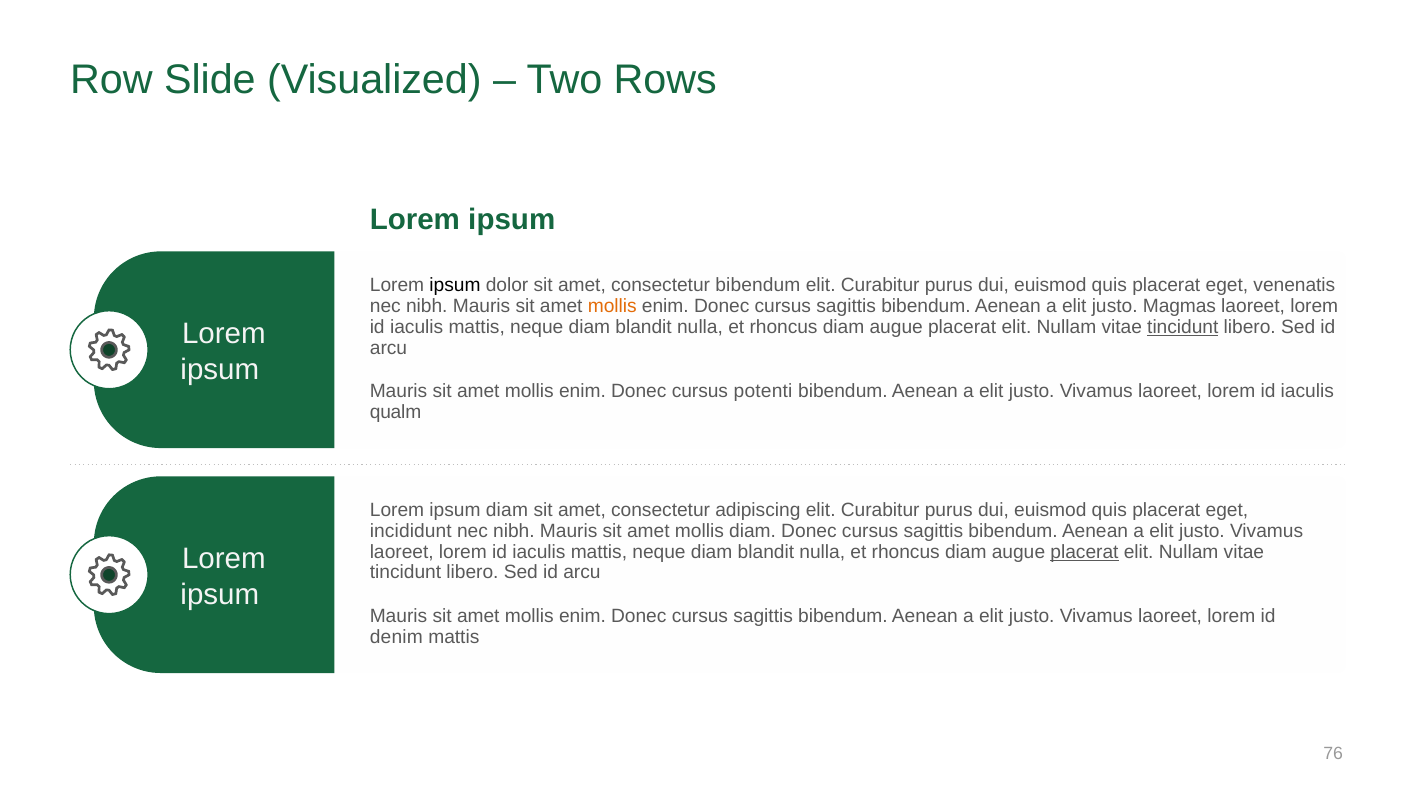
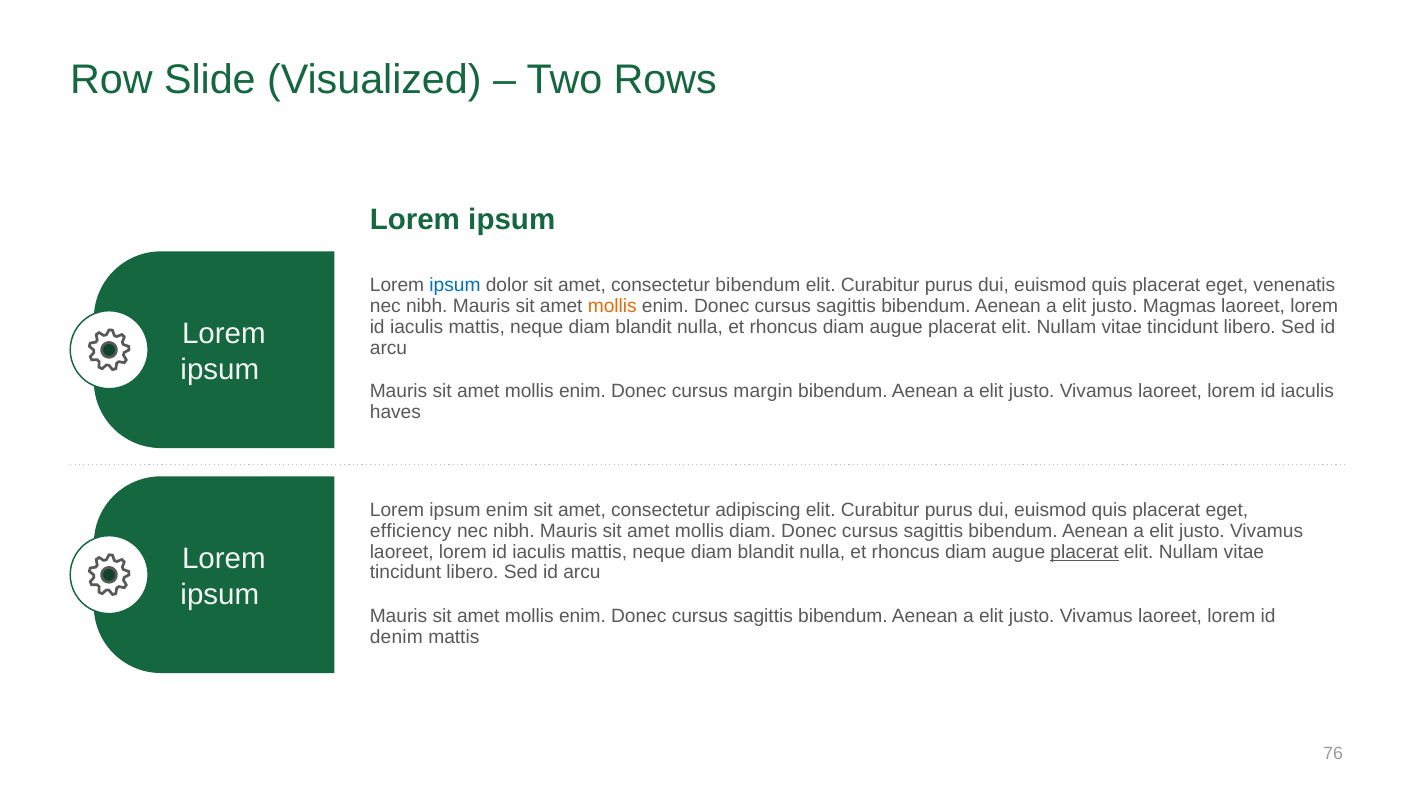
ipsum at (455, 285) colour: black -> blue
tincidunt at (1183, 327) underline: present -> none
potenti: potenti -> margin
qualm: qualm -> haves
ipsum diam: diam -> enim
incididunt: incididunt -> efficiency
